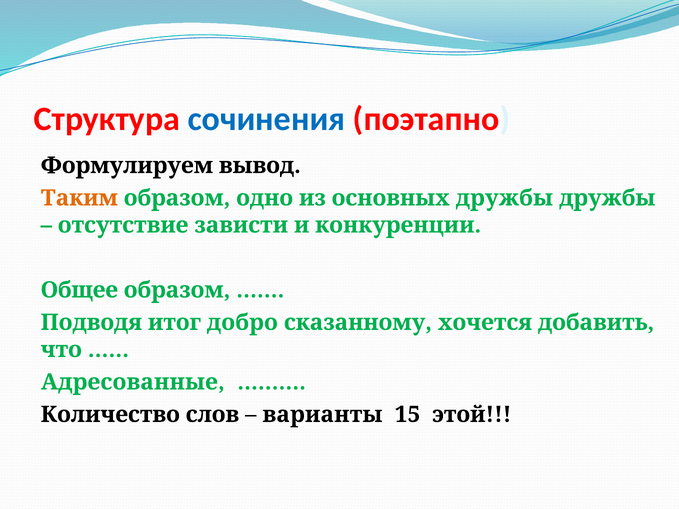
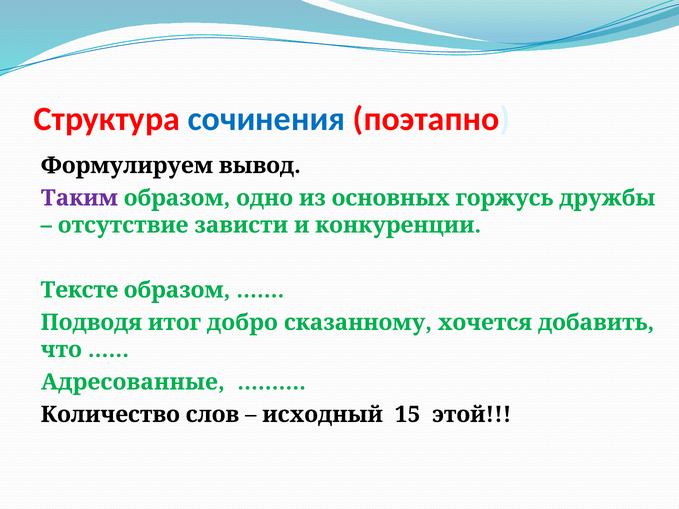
Таким colour: orange -> purple
основных дружбы: дружбы -> горжусь
Общее: Общее -> Тексте
варианты: варианты -> исходный
